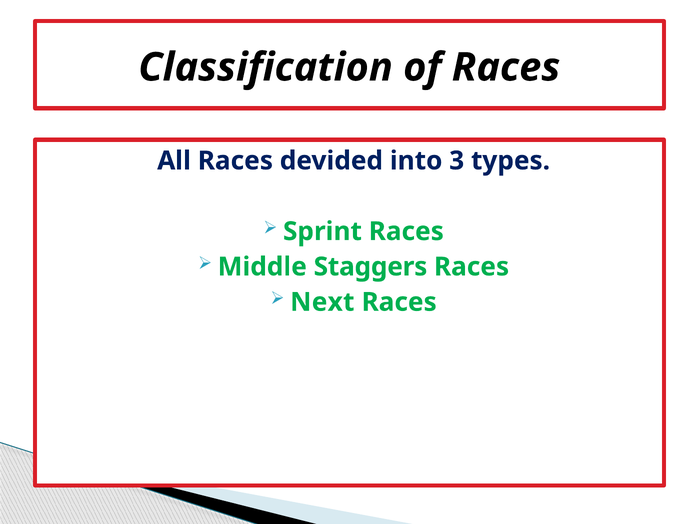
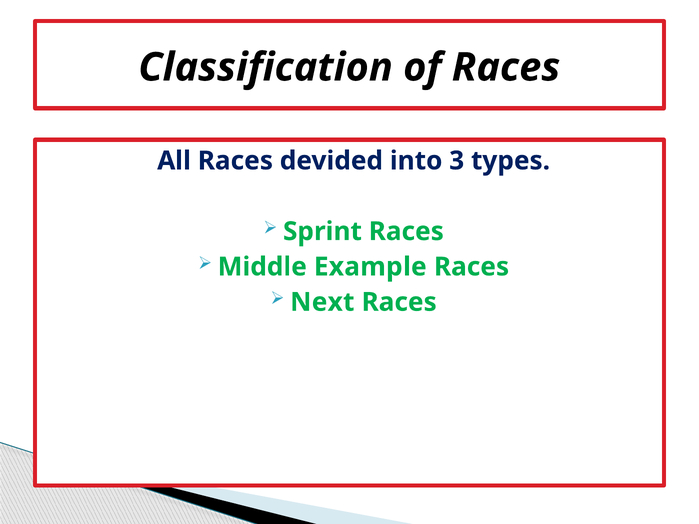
Staggers: Staggers -> Example
